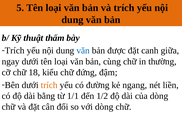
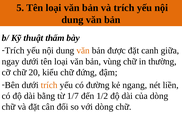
văn at (83, 51) colour: blue -> orange
cùng: cùng -> vùng
18: 18 -> 20
1/1: 1/1 -> 1/7
